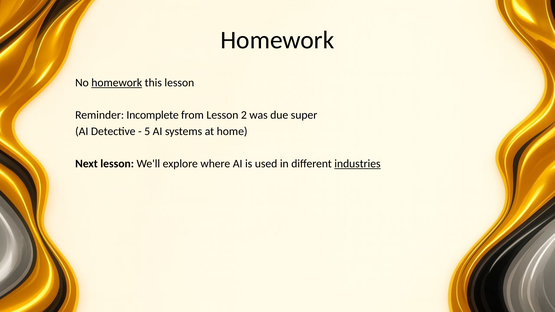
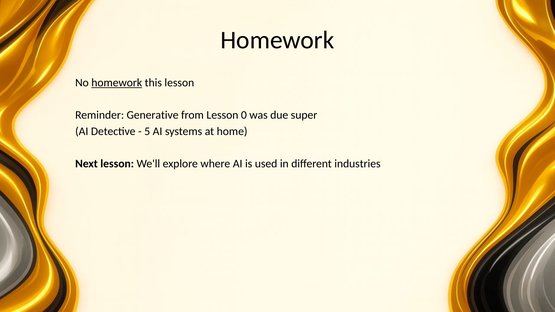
Incomplete: Incomplete -> Generative
2: 2 -> 0
industries underline: present -> none
